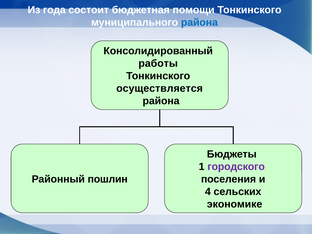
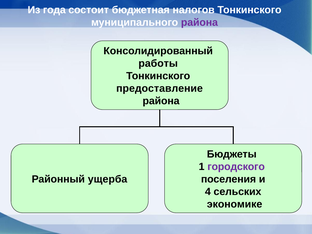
помощи: помощи -> налогов
района at (199, 22) colour: blue -> purple
осуществляется: осуществляется -> предоставление
пошлин: пошлин -> ущерба
